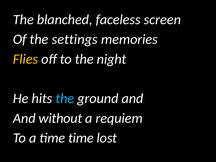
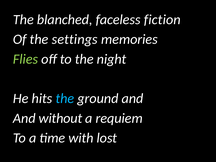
screen: screen -> fiction
Flies colour: yellow -> light green
time time: time -> with
